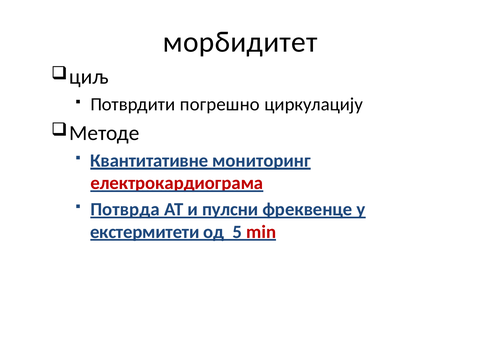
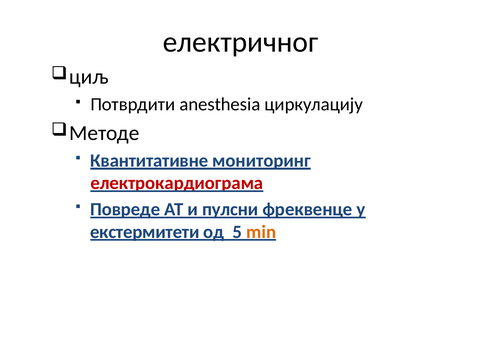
морбидитет: морбидитет -> електричног
погрешно: погрешно -> anesthesia
Потврда: Потврда -> Повреде
min colour: red -> orange
